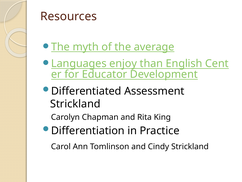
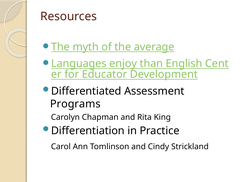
Strickland at (75, 104): Strickland -> Programs
